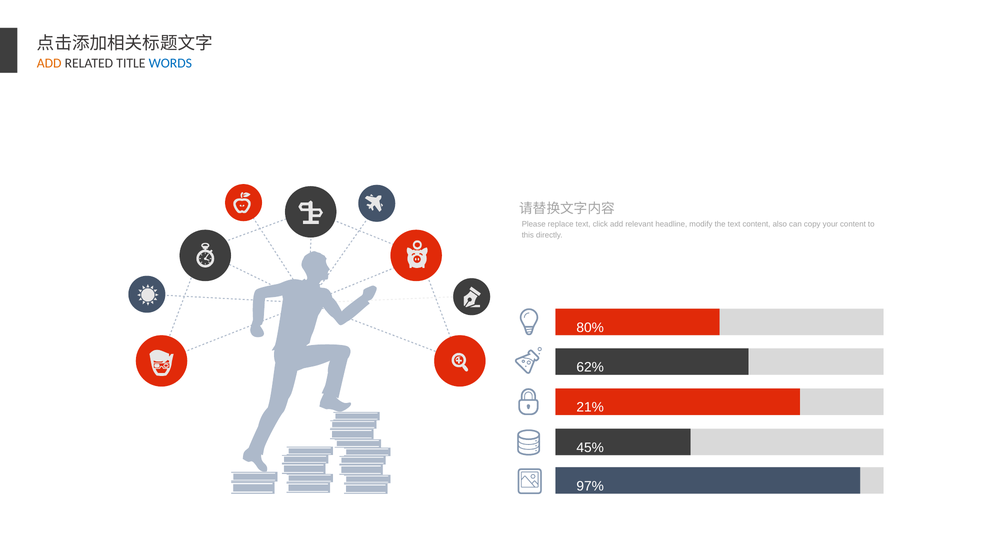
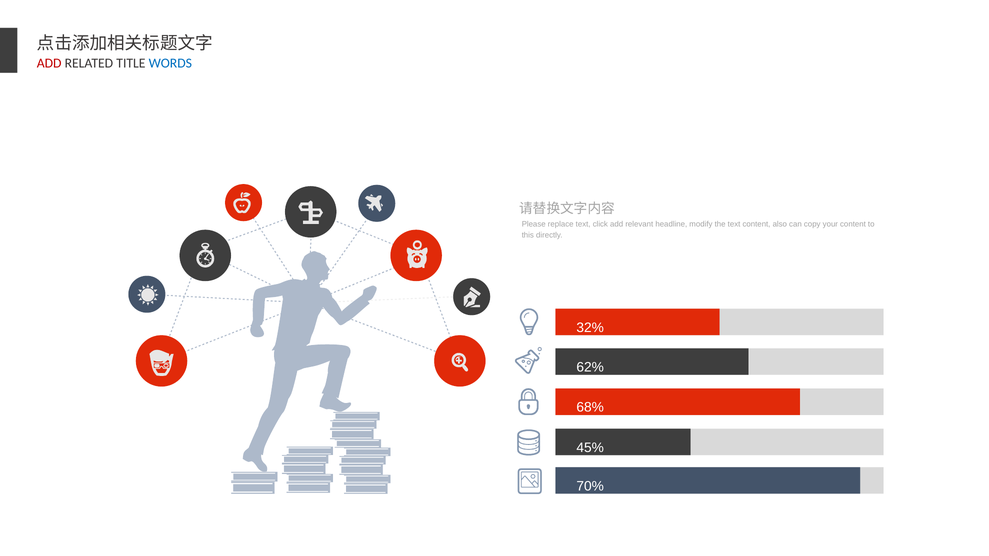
ADD at (49, 63) colour: orange -> red
80%: 80% -> 32%
21%: 21% -> 68%
97%: 97% -> 70%
